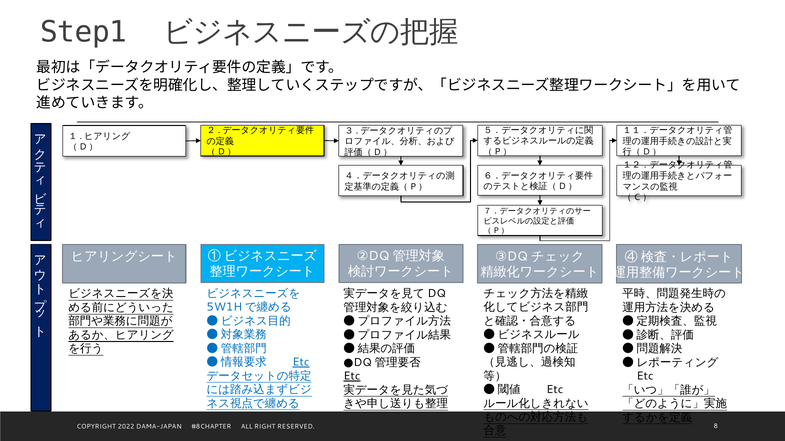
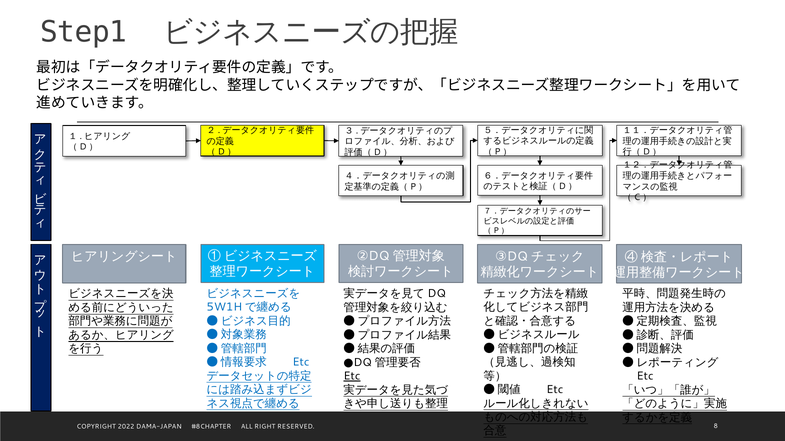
Etc at (301, 363) underline: present -> none
